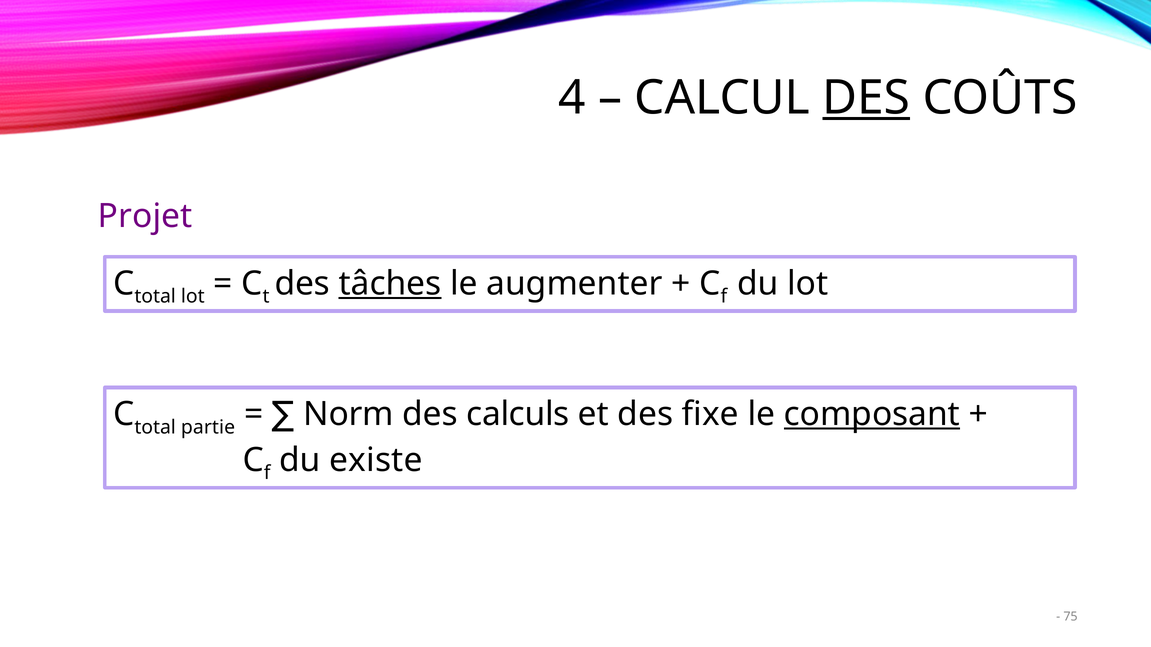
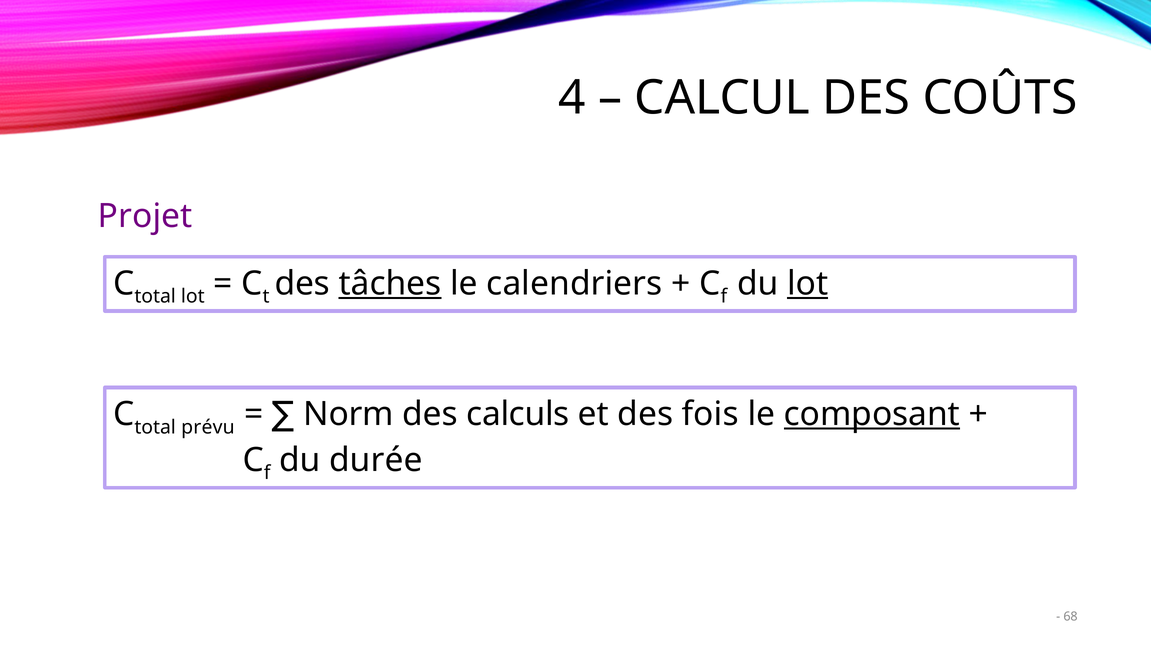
DES at (866, 98) underline: present -> none
augmenter: augmenter -> calendriers
lot at (808, 284) underline: none -> present
partie: partie -> prévu
fixe: fixe -> fois
existe: existe -> durée
75: 75 -> 68
